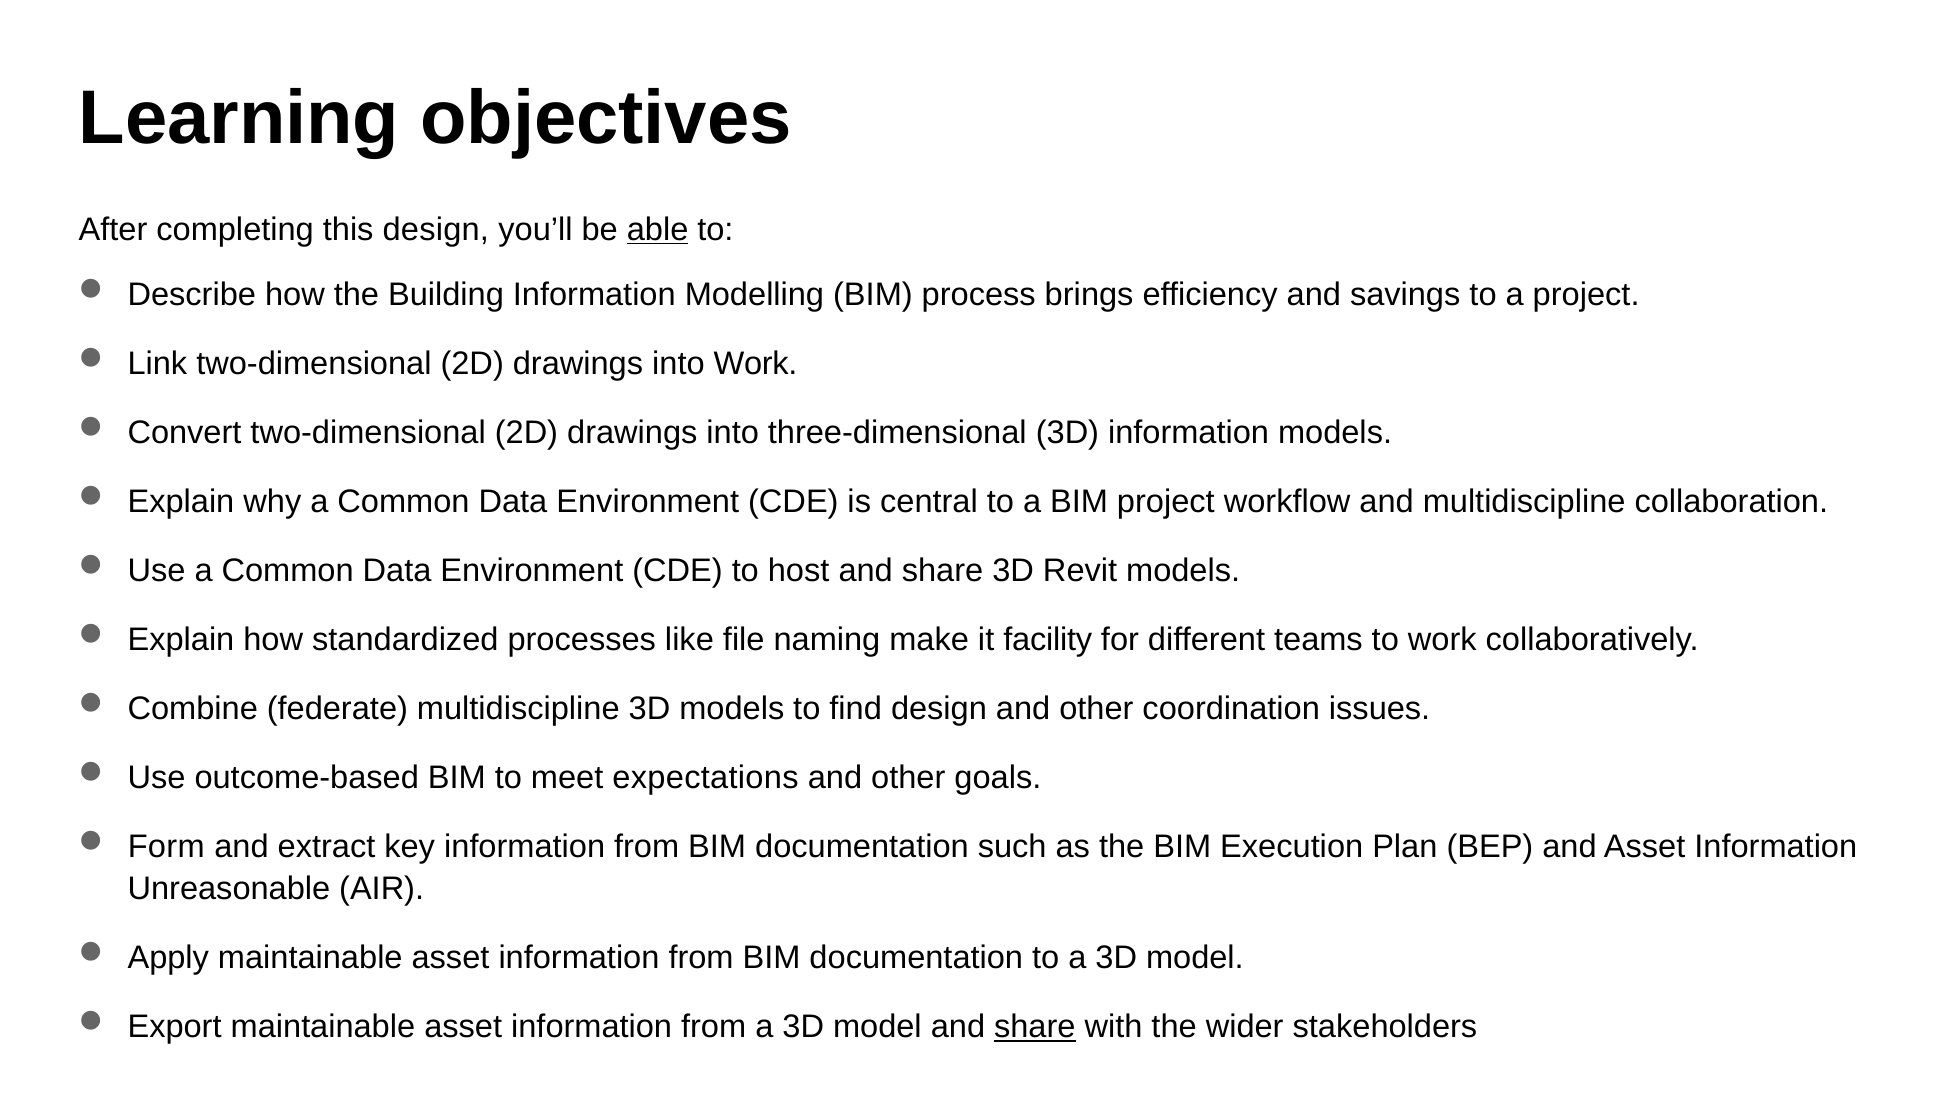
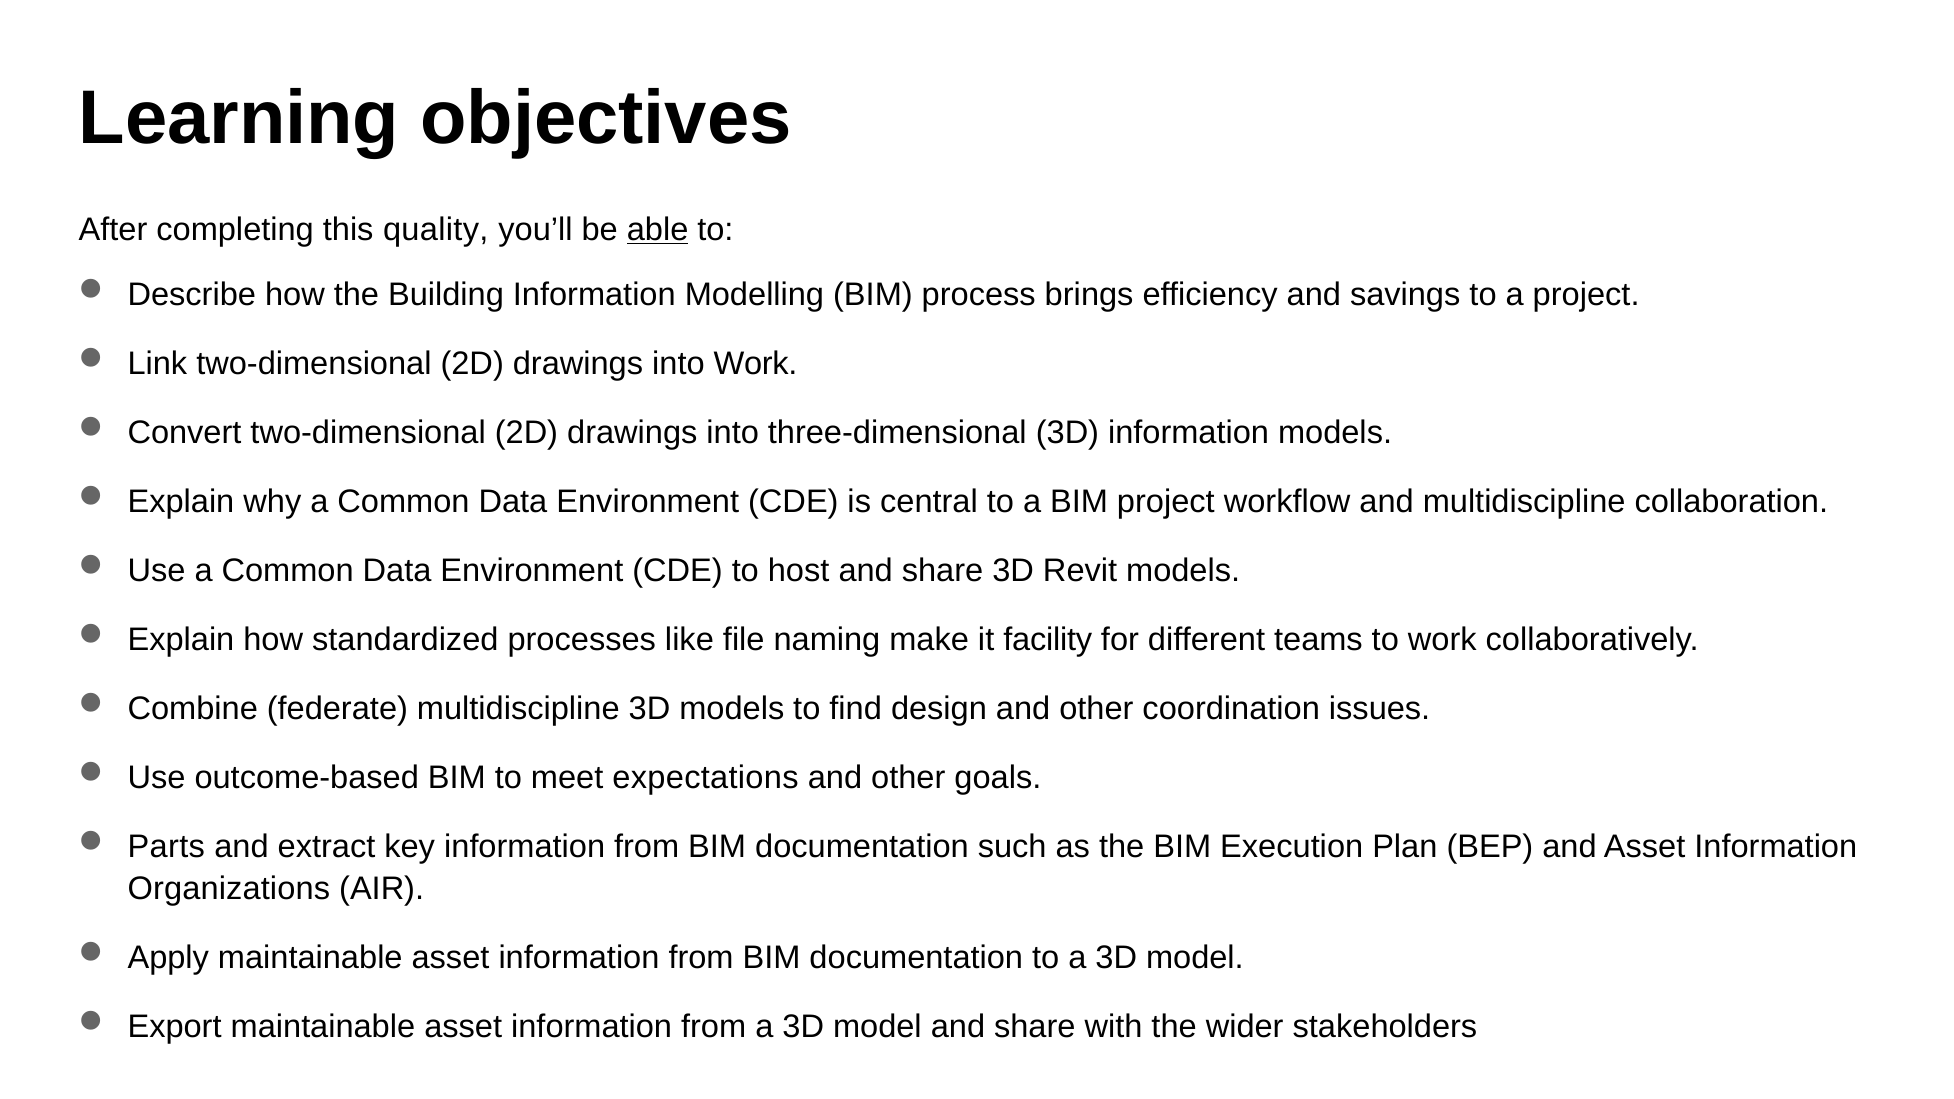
this design: design -> quality
Form: Form -> Parts
Unreasonable: Unreasonable -> Organizations
share at (1035, 1027) underline: present -> none
